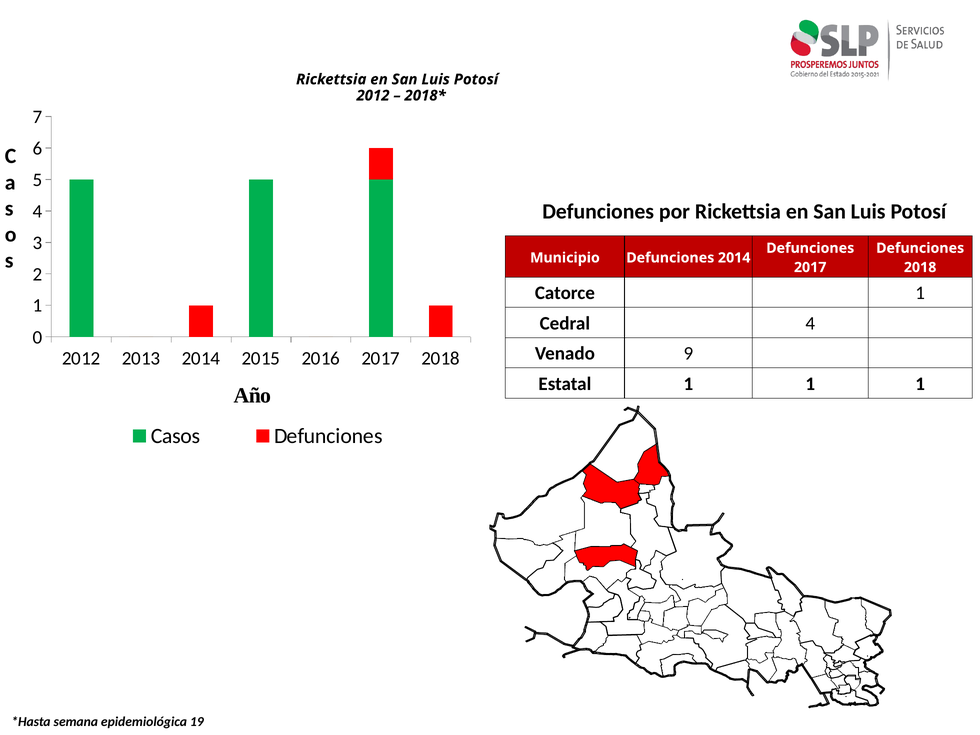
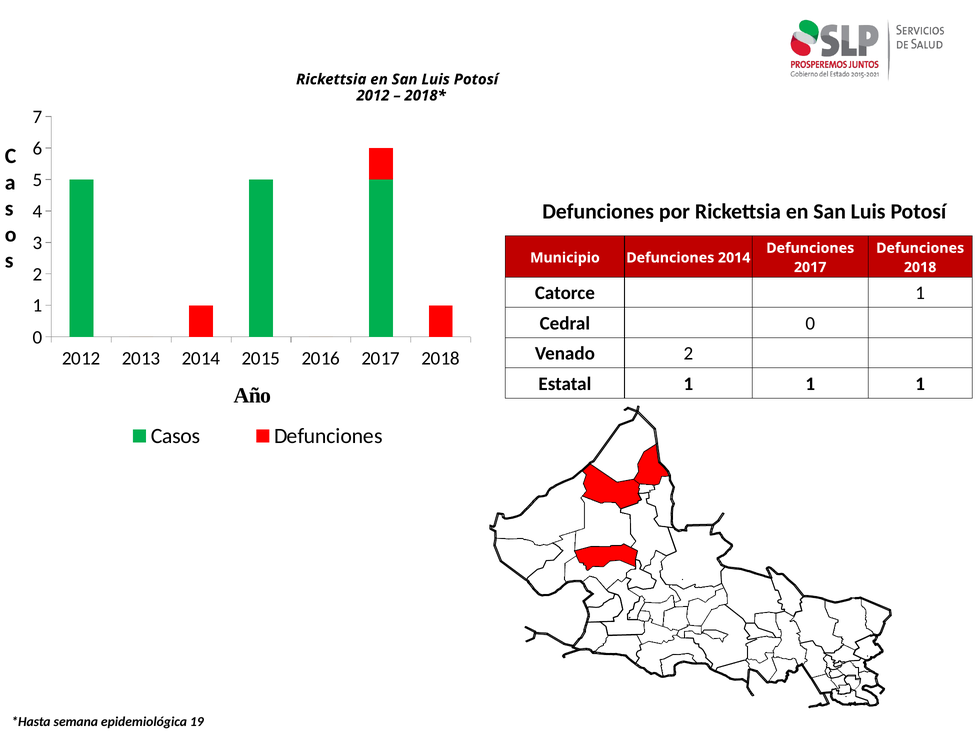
Cedral 4: 4 -> 0
Venado 9: 9 -> 2
